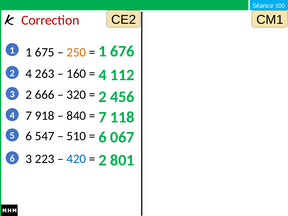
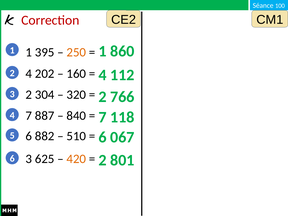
676: 676 -> 860
675: 675 -> 395
263: 263 -> 202
666: 666 -> 304
456: 456 -> 766
918: 918 -> 887
547: 547 -> 882
223: 223 -> 625
420 colour: blue -> orange
